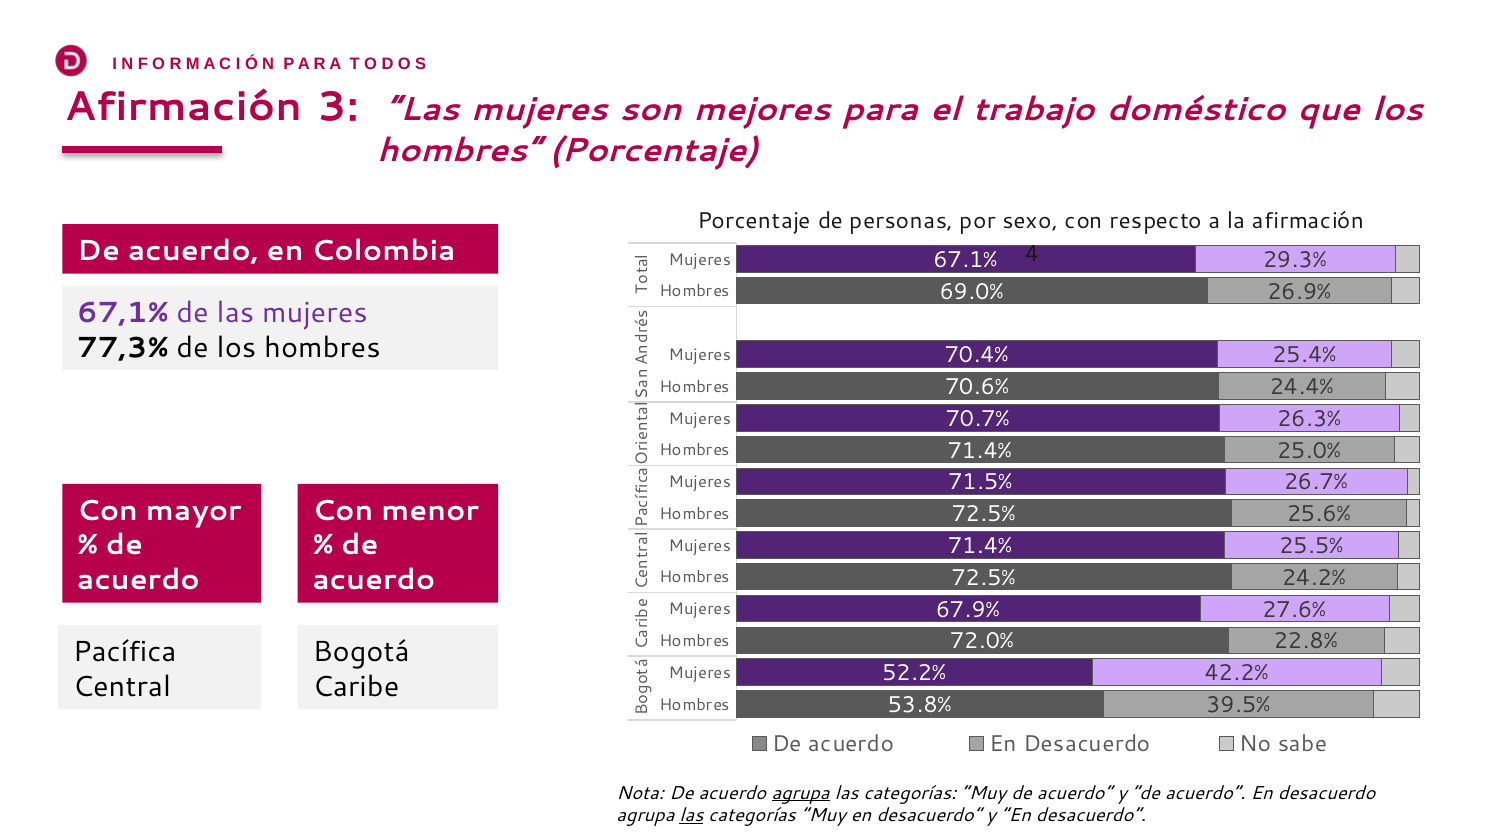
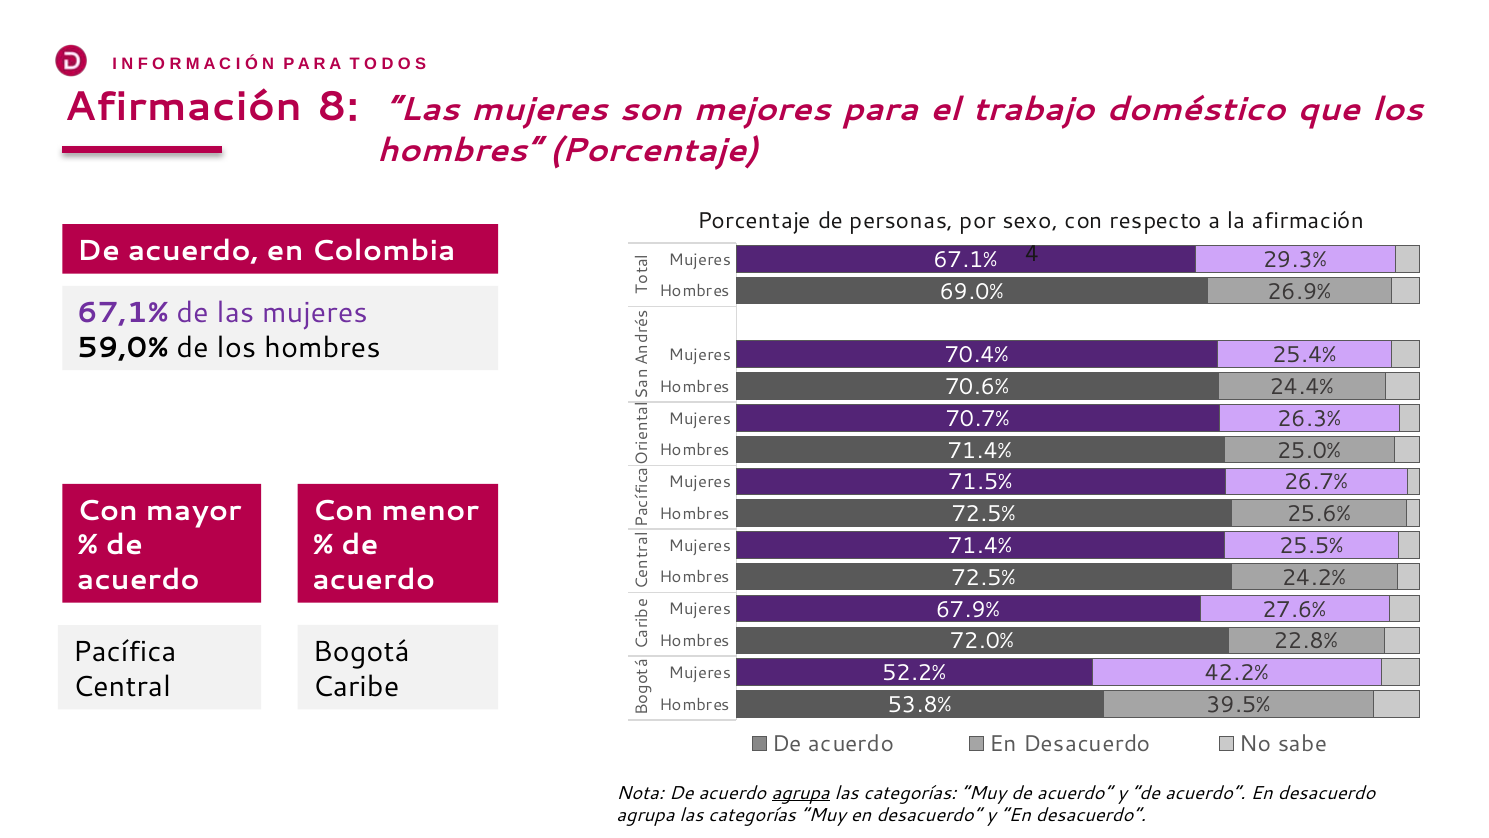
3: 3 -> 8
77,3%: 77,3% -> 59,0%
las at (691, 815) underline: present -> none
